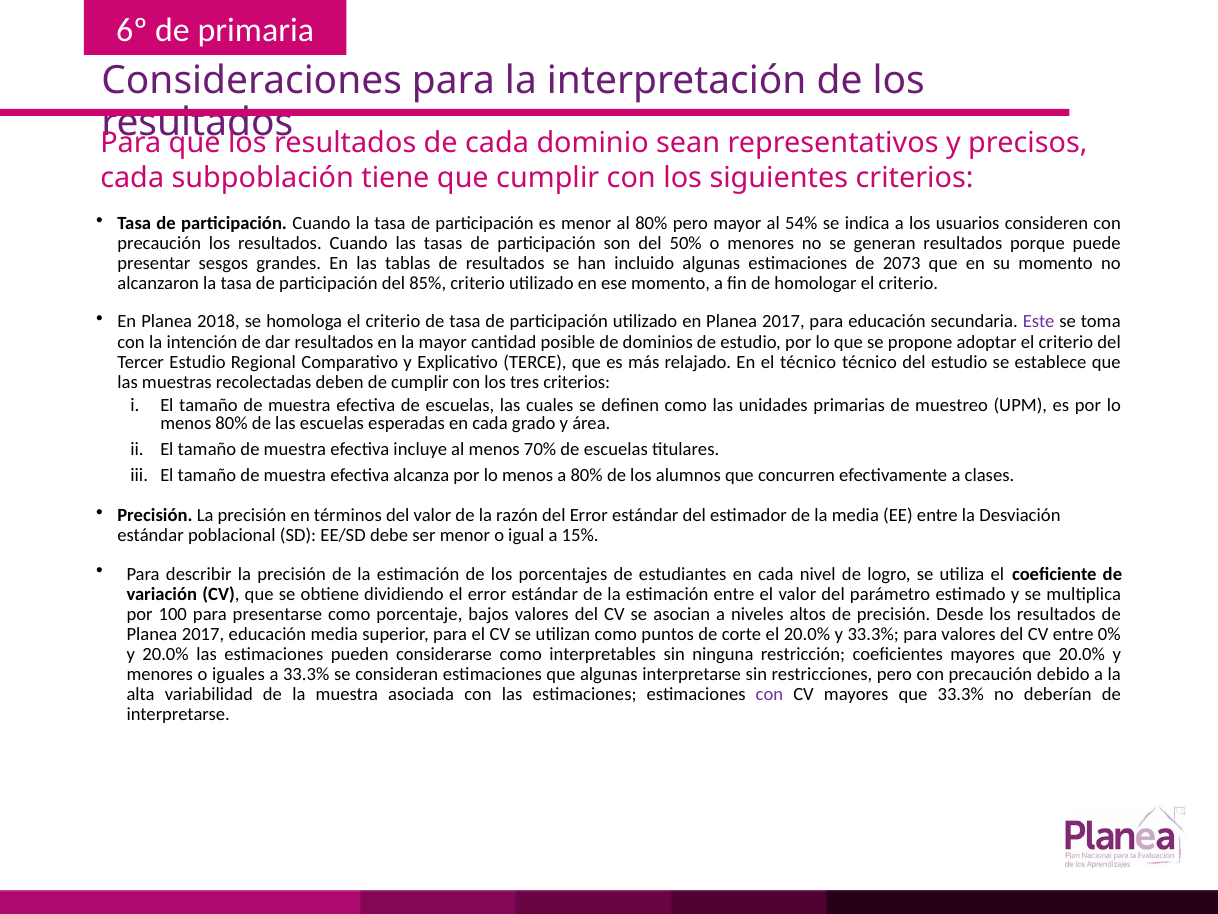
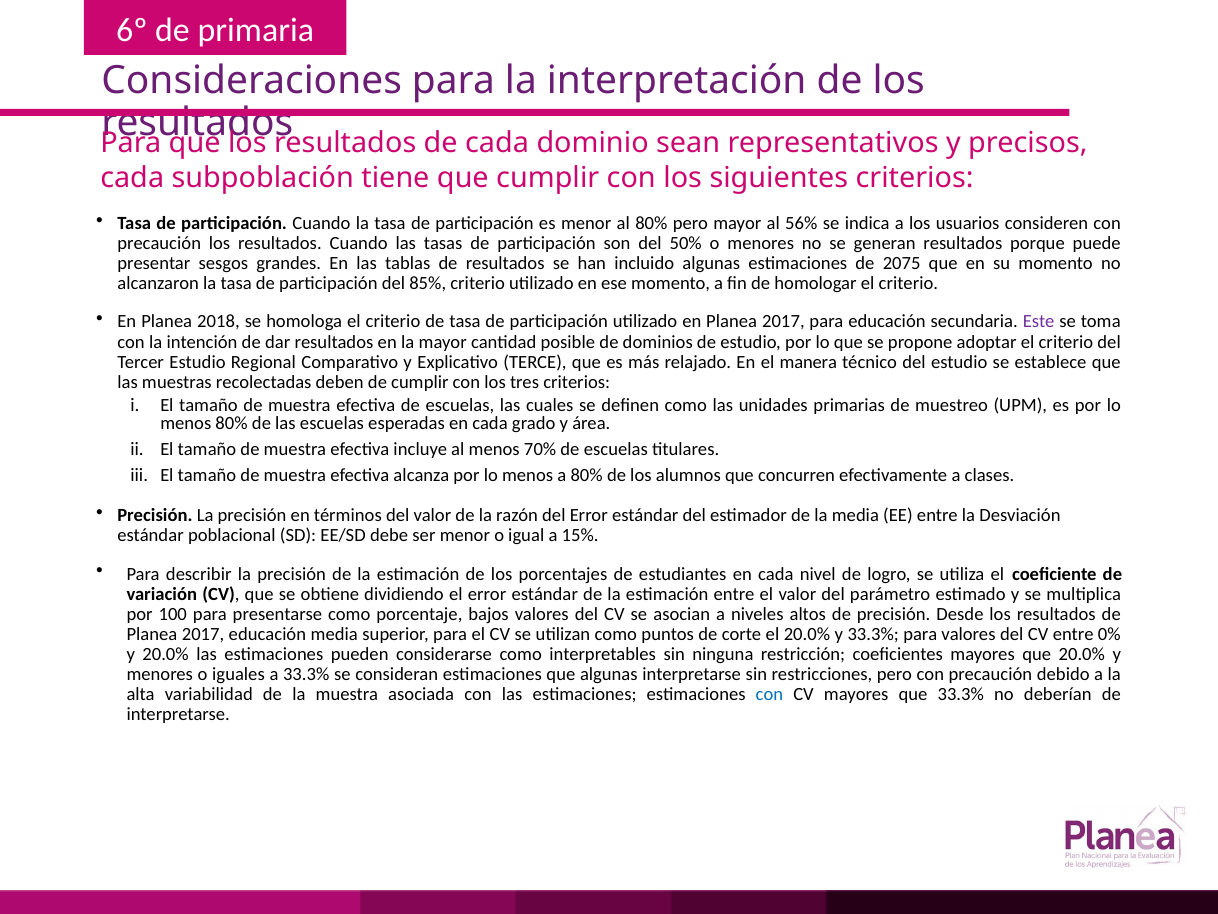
54%: 54% -> 56%
2073: 2073 -> 2075
el técnico: técnico -> manera
con at (769, 694) colour: purple -> blue
